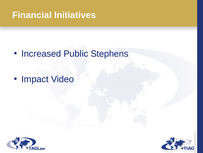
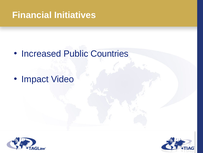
Stephens: Stephens -> Countries
